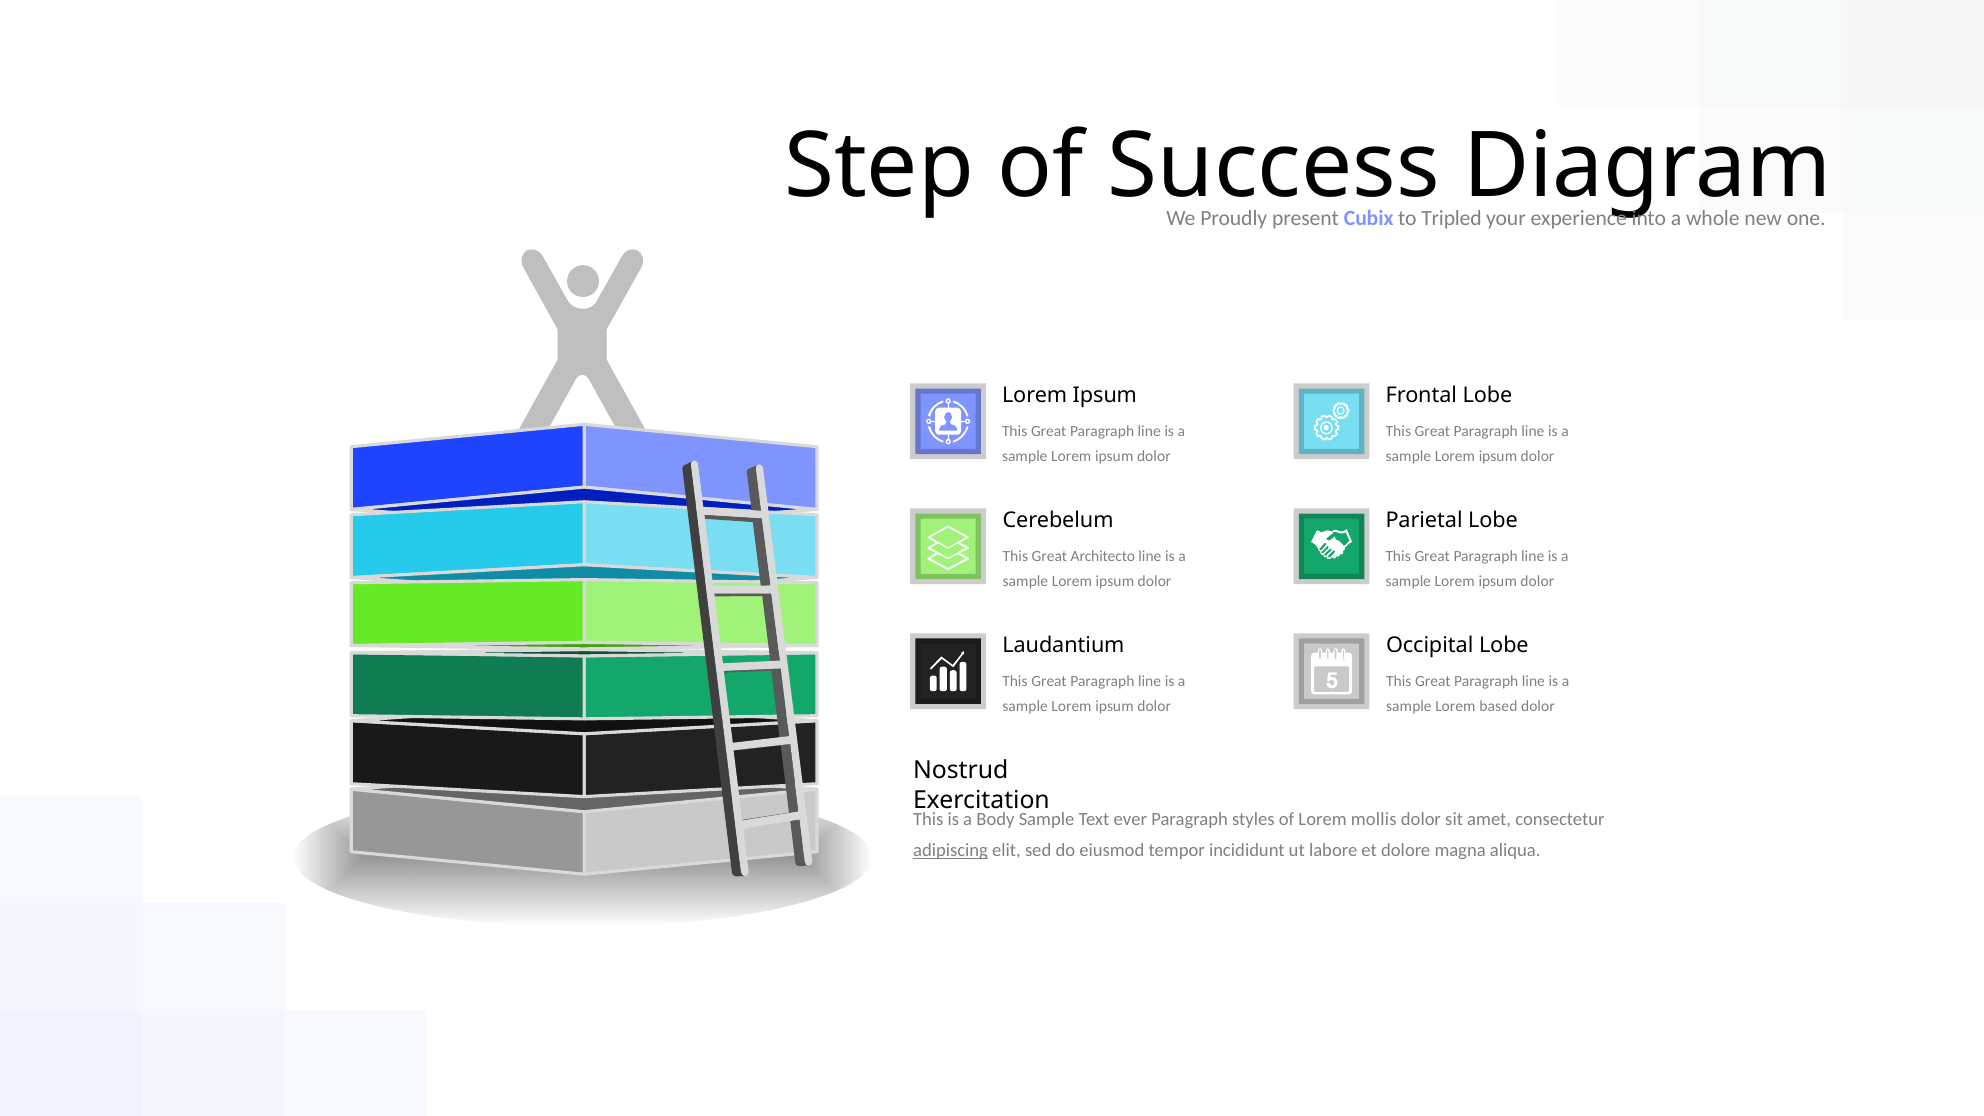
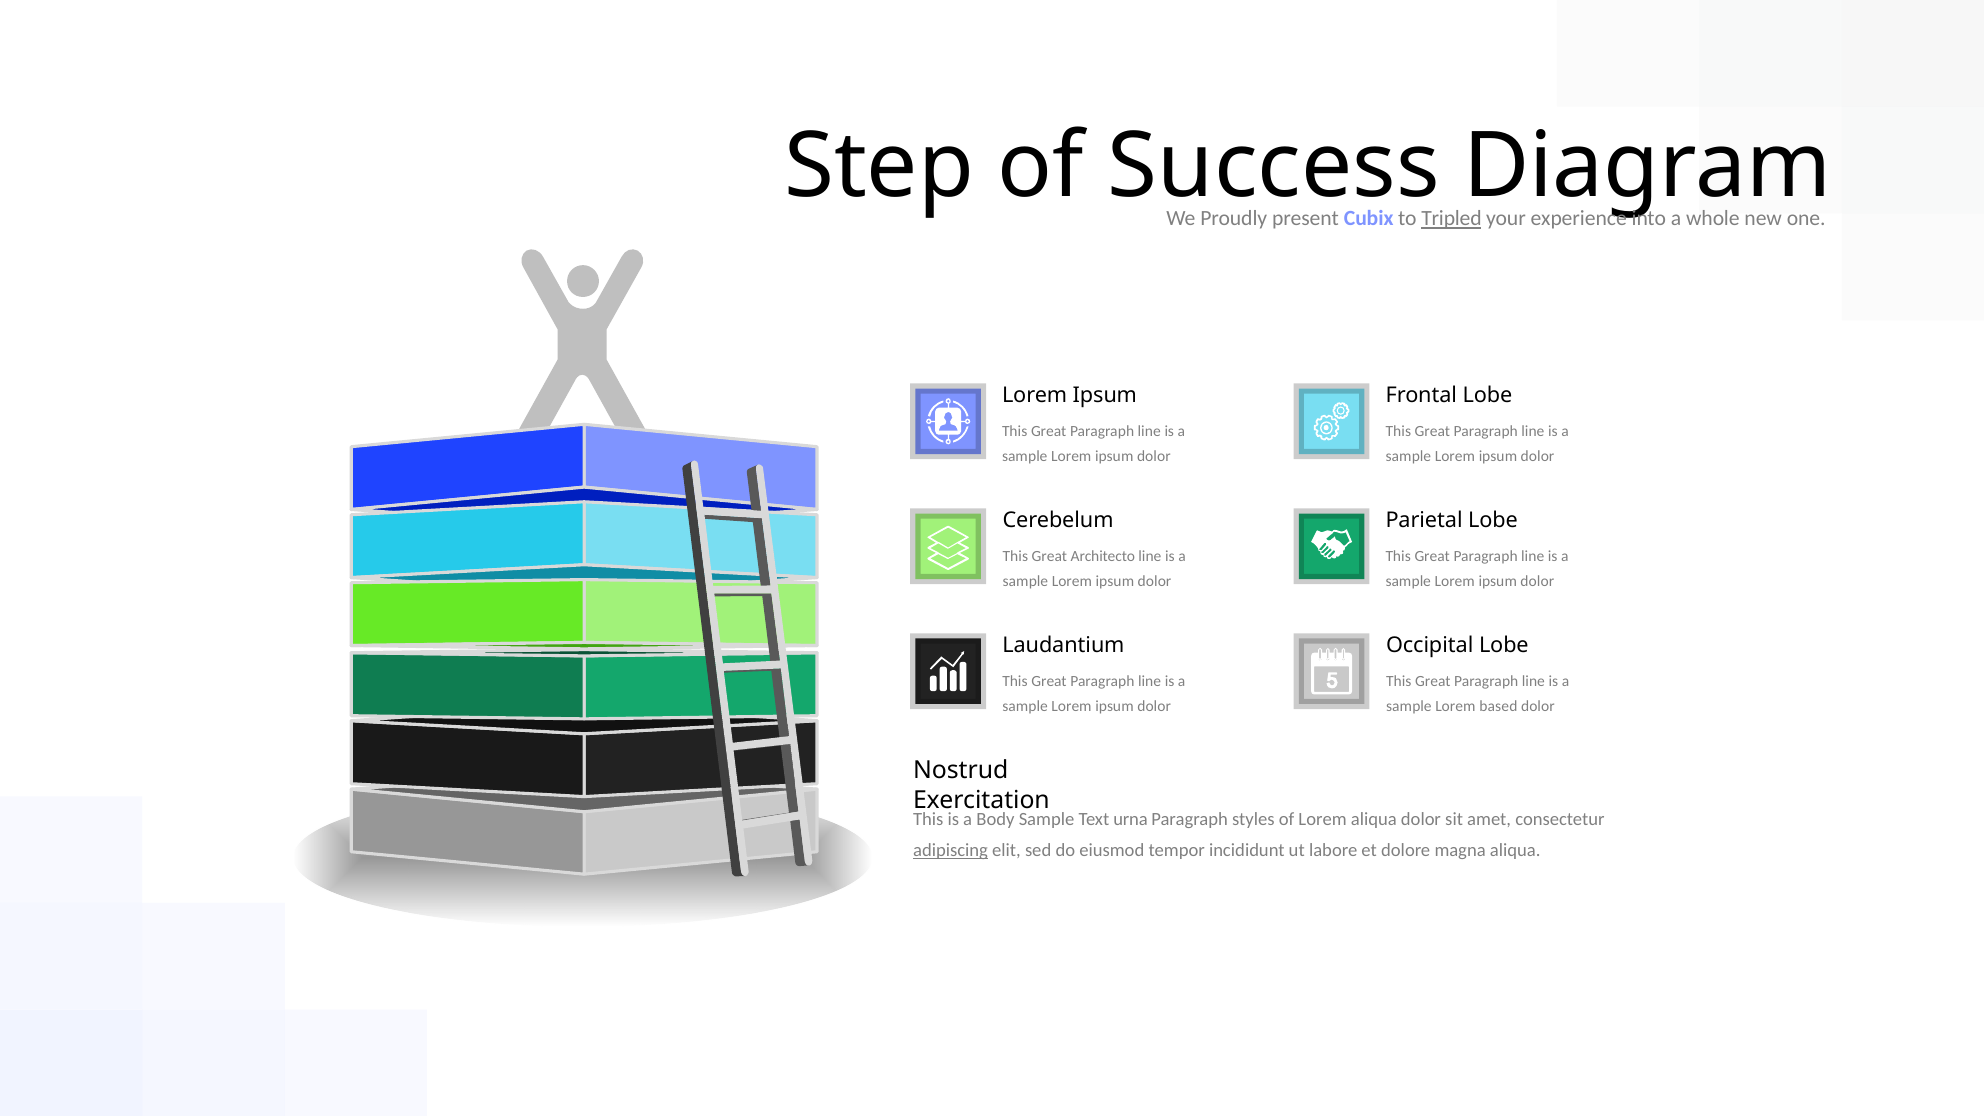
Tripled underline: none -> present
ever: ever -> urna
Lorem mollis: mollis -> aliqua
